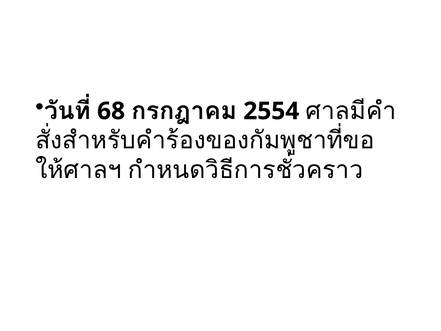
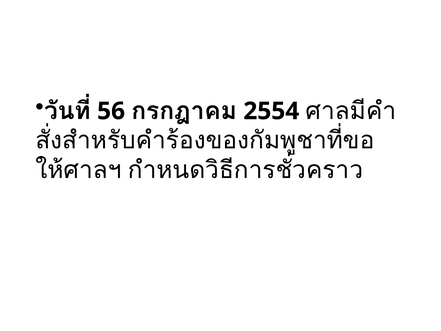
68: 68 -> 56
